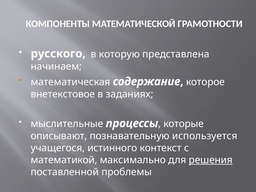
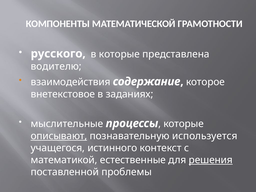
в которую: которую -> которые
начинаем: начинаем -> водителю
математическая: математическая -> взаимодействия
описывают underline: none -> present
максимально: максимально -> естественные
